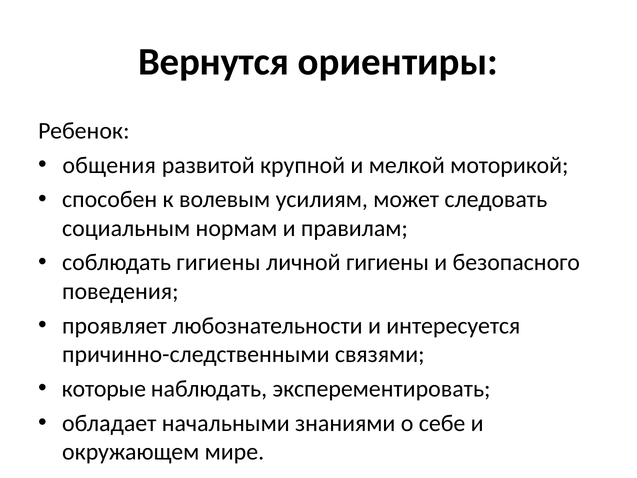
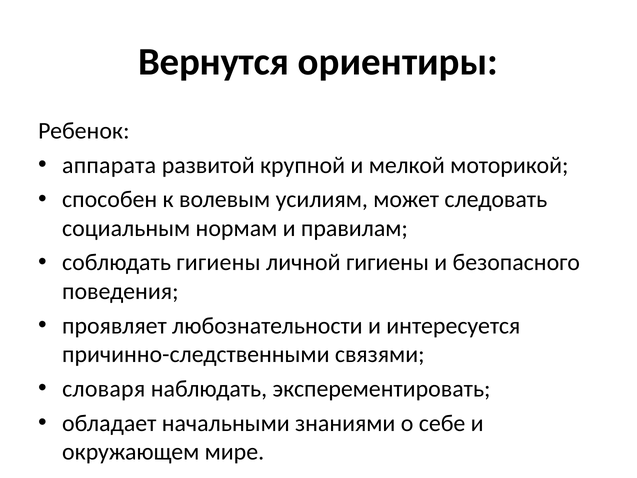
общения: общения -> аппарата
которые: которые -> словаря
